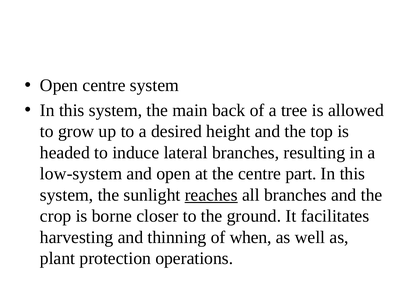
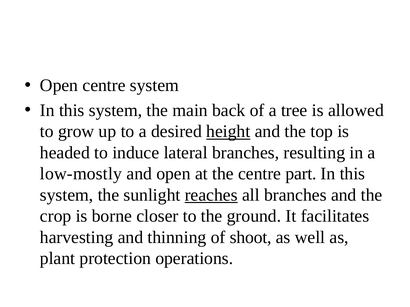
height underline: none -> present
low-system: low-system -> low-mostly
when: when -> shoot
